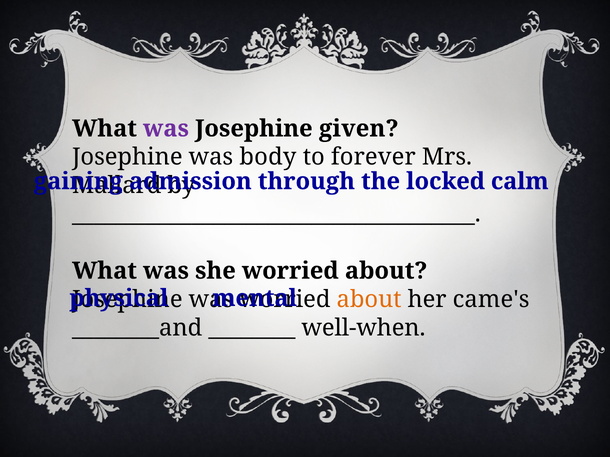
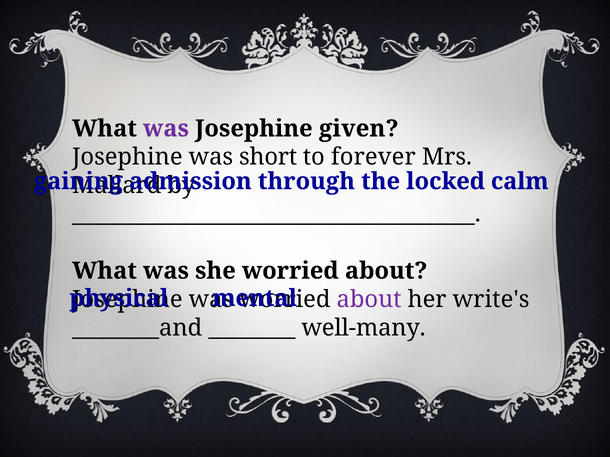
body: body -> short
about at (369, 300) colour: orange -> purple
came's: came's -> write's
well-when: well-when -> well-many
